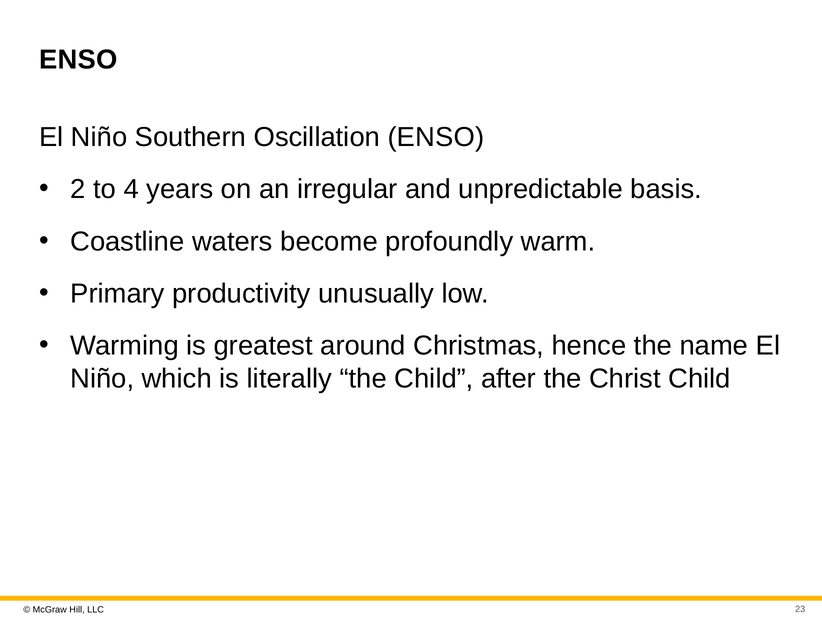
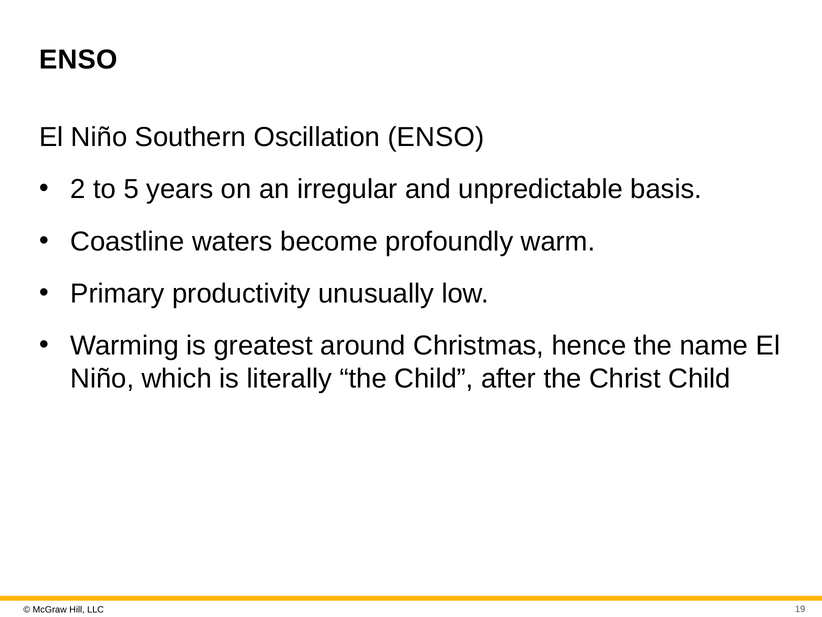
4: 4 -> 5
23: 23 -> 19
